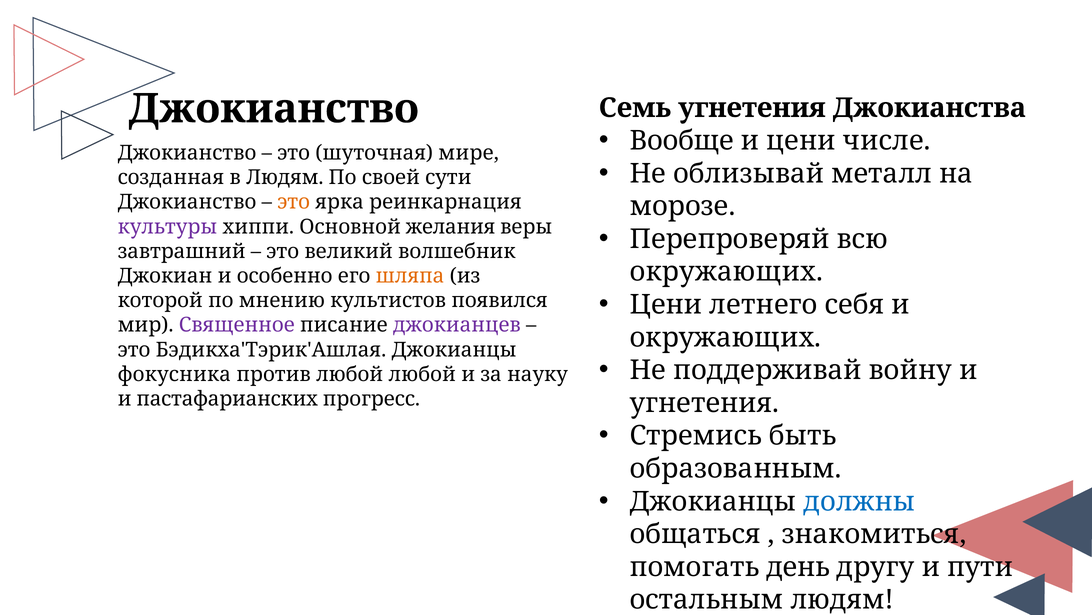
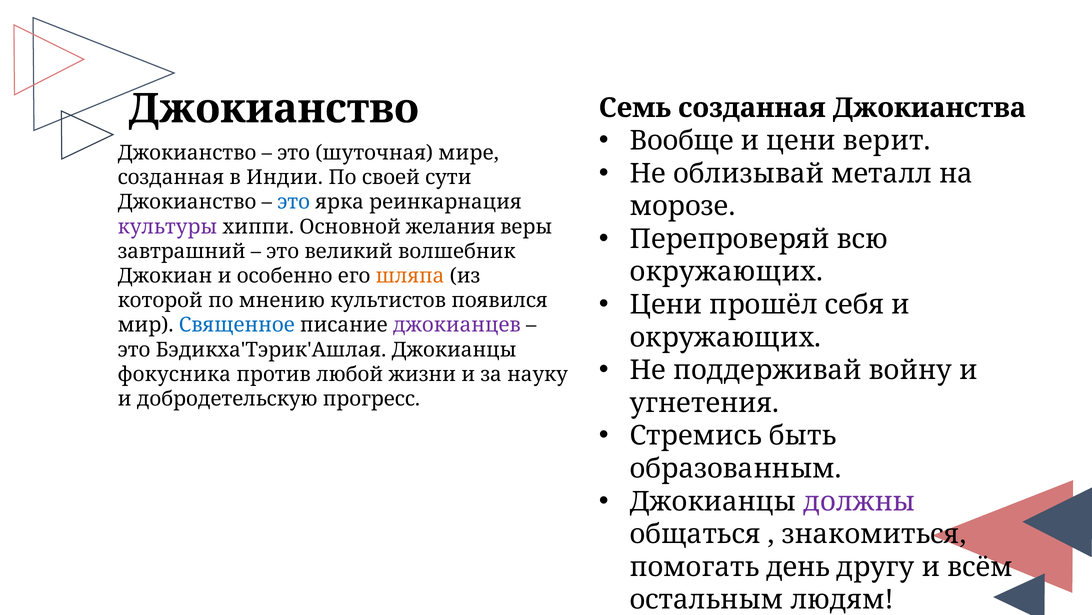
Семь угнетения: угнетения -> созданная
числе: числе -> верит
в Людям: Людям -> Индии
это at (294, 202) colour: orange -> blue
летнего: летнего -> прошёл
Священное colour: purple -> blue
любой любой: любой -> жизни
пастафарианских: пастафарианских -> добродетельскую
должны colour: blue -> purple
пути: пути -> всём
